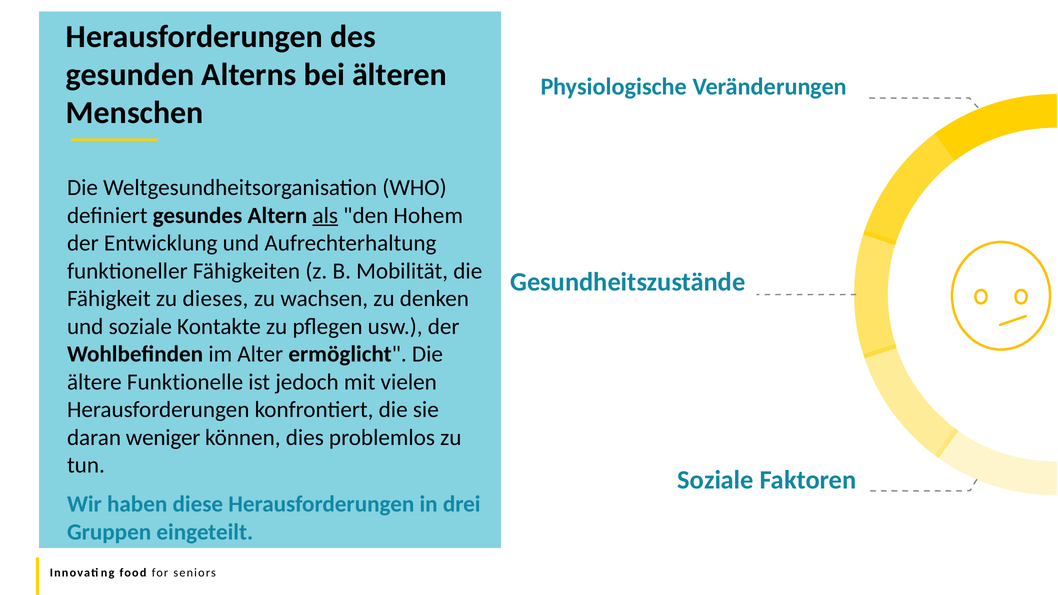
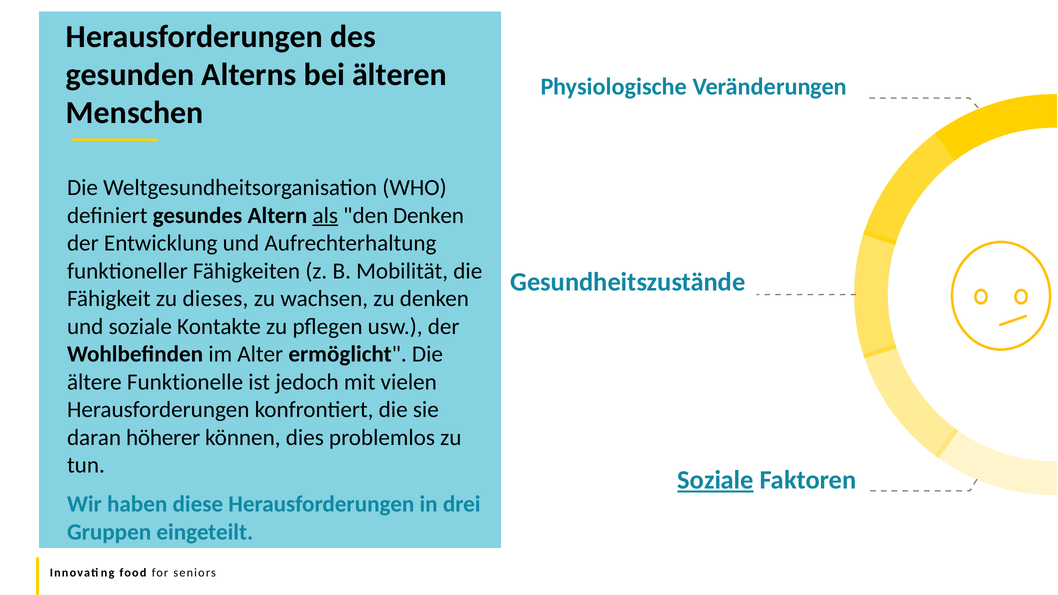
den Hohem: Hohem -> Denken
weniger: weniger -> höherer
Soziale at (716, 480) underline: none -> present
